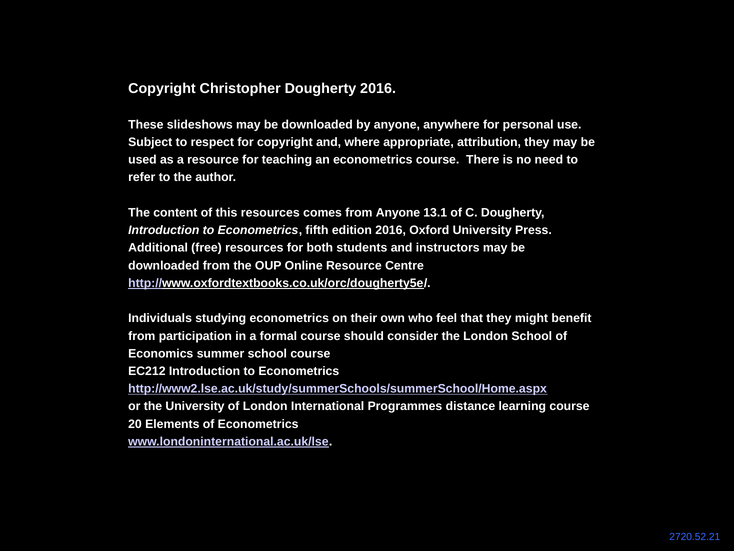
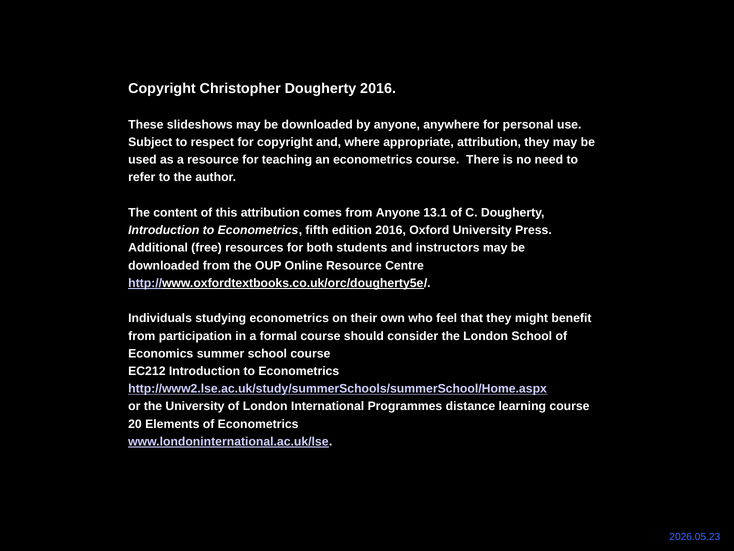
this resources: resources -> attribution
2720.52.21: 2720.52.21 -> 2026.05.23
